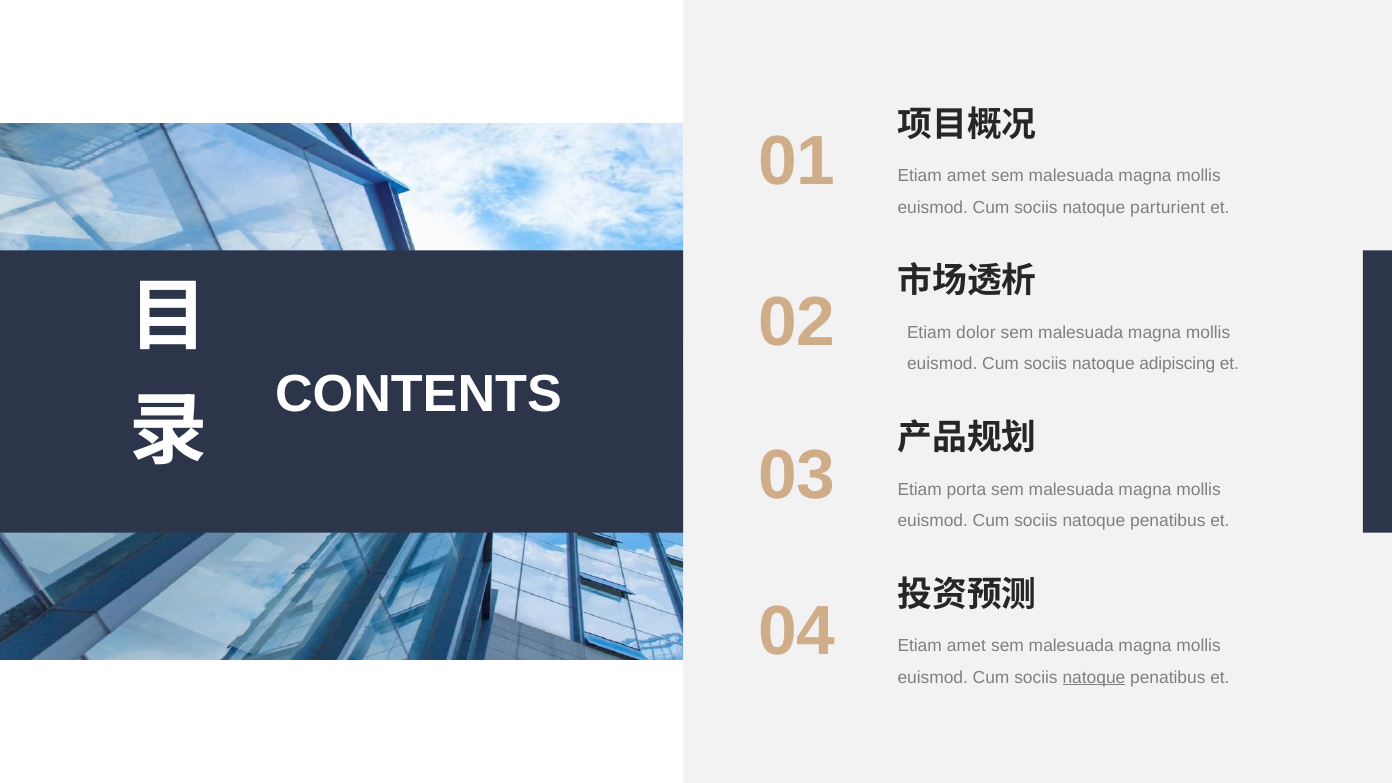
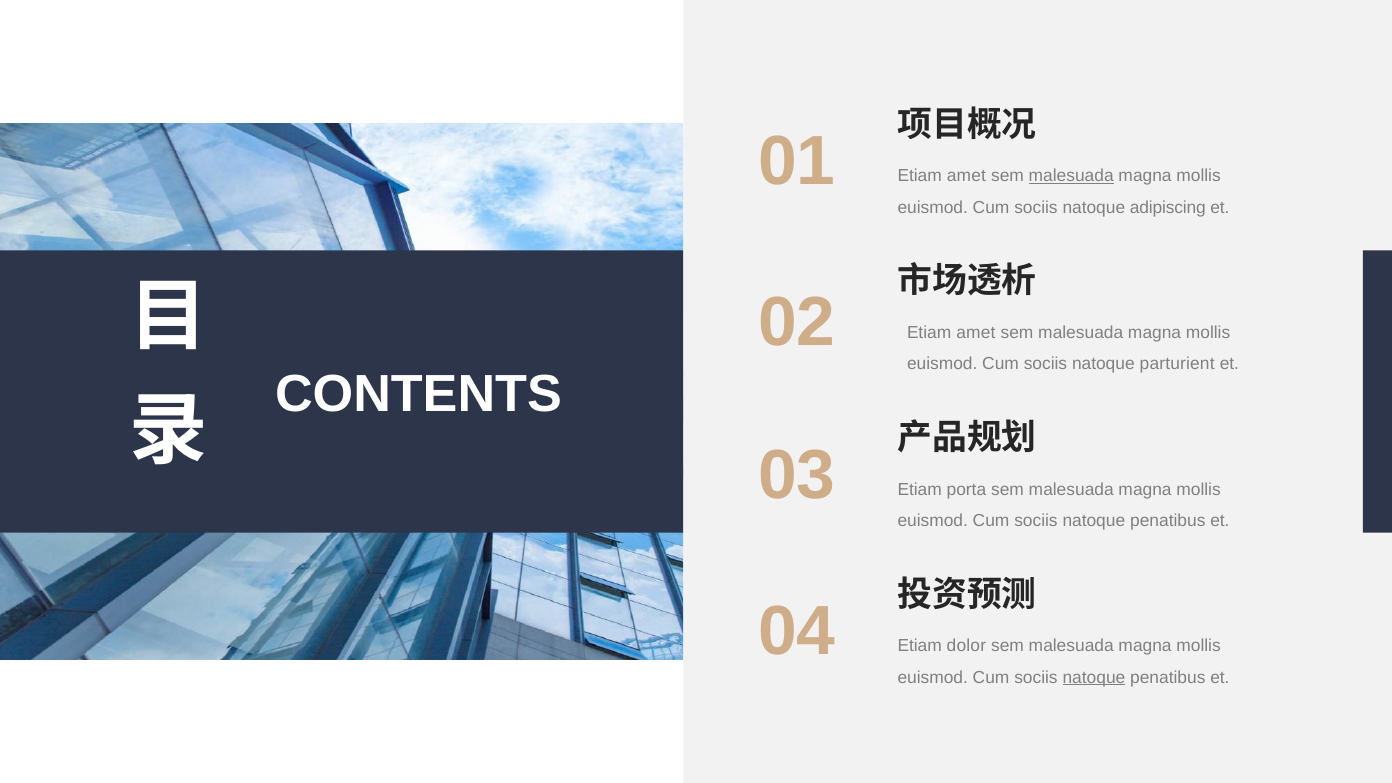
malesuada at (1071, 176) underline: none -> present
parturient: parturient -> adipiscing
dolor at (976, 333): dolor -> amet
adipiscing: adipiscing -> parturient
amet at (966, 646): amet -> dolor
